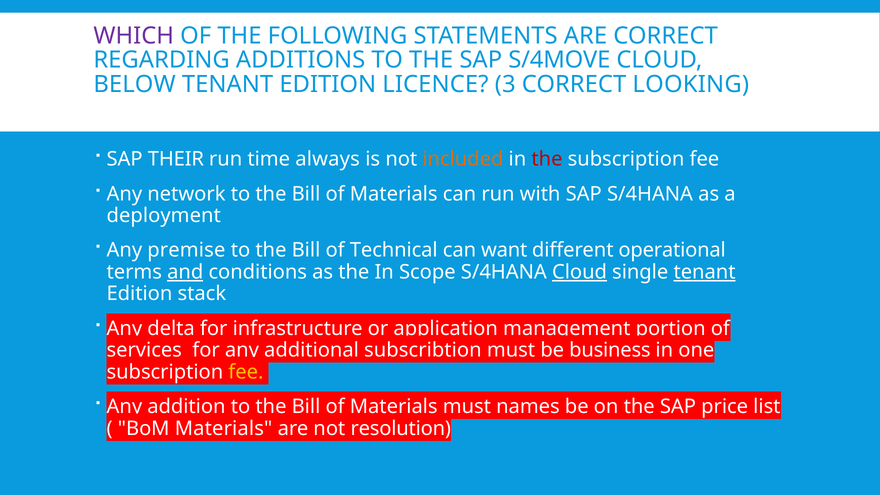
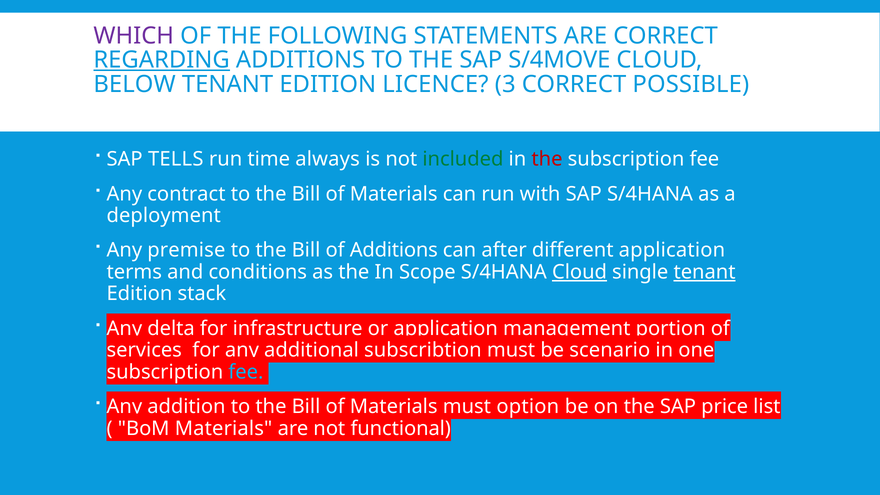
REGARDING underline: none -> present
LOOKING: LOOKING -> POSSIBLE
THEIR: THEIR -> TELLS
included colour: orange -> green
network: network -> contract
of Technical: Technical -> Additions
want: want -> after
different operational: operational -> application
and underline: present -> none
business: business -> scenario
fee at (246, 372) colour: yellow -> light blue
names: names -> option
resolution: resolution -> functional
